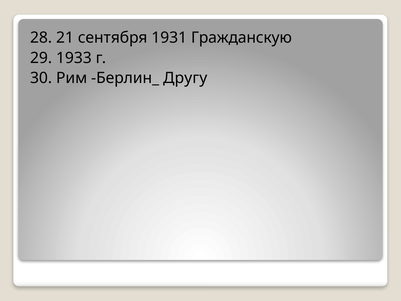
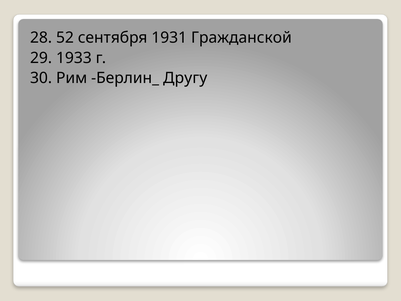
21: 21 -> 52
Гражданскую: Гражданскую -> Гражданской
